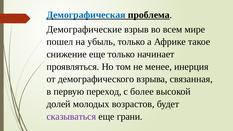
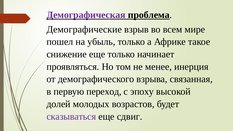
Демографическая colour: blue -> purple
более: более -> эпоху
грани: грани -> сдвиг
